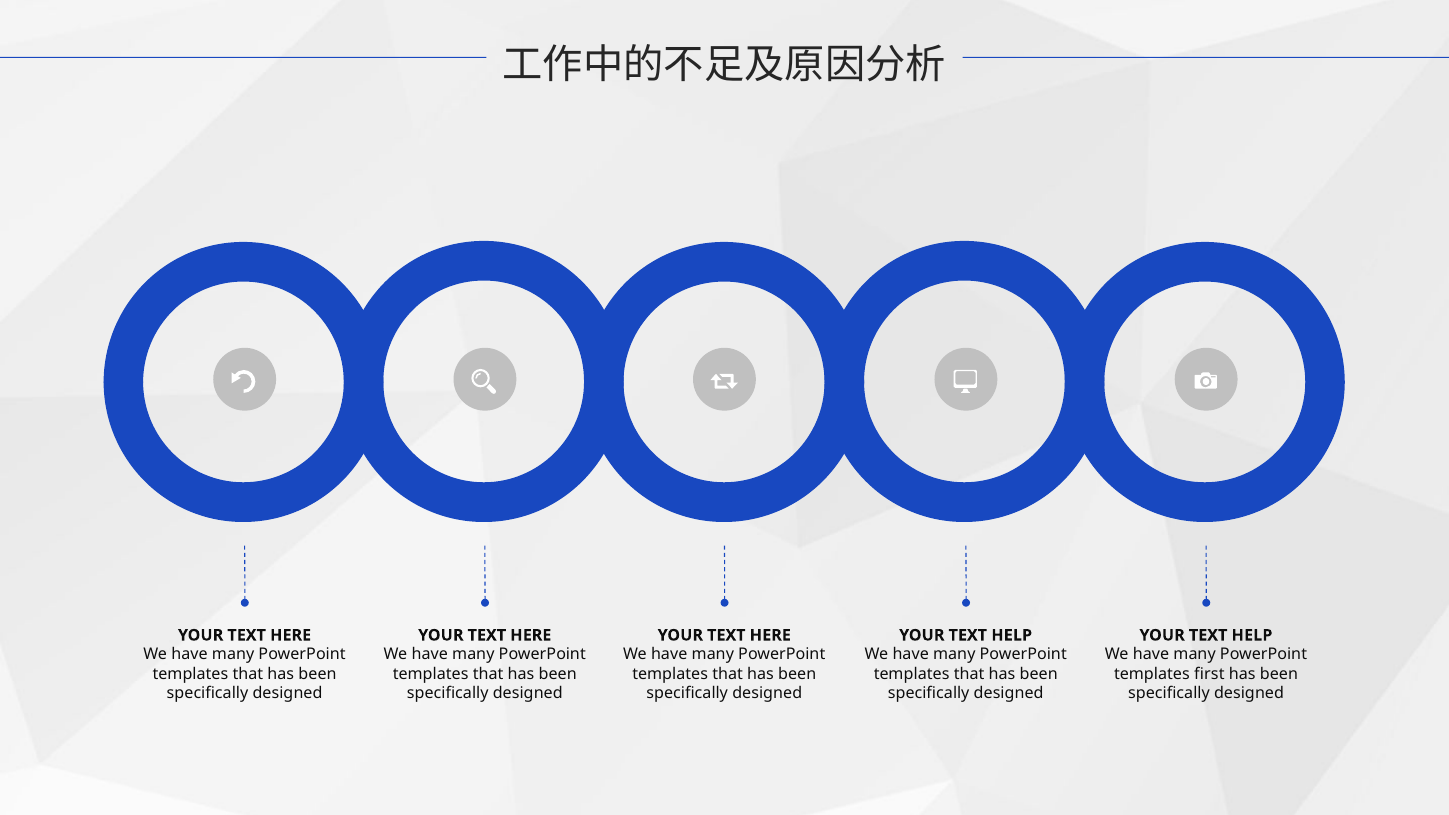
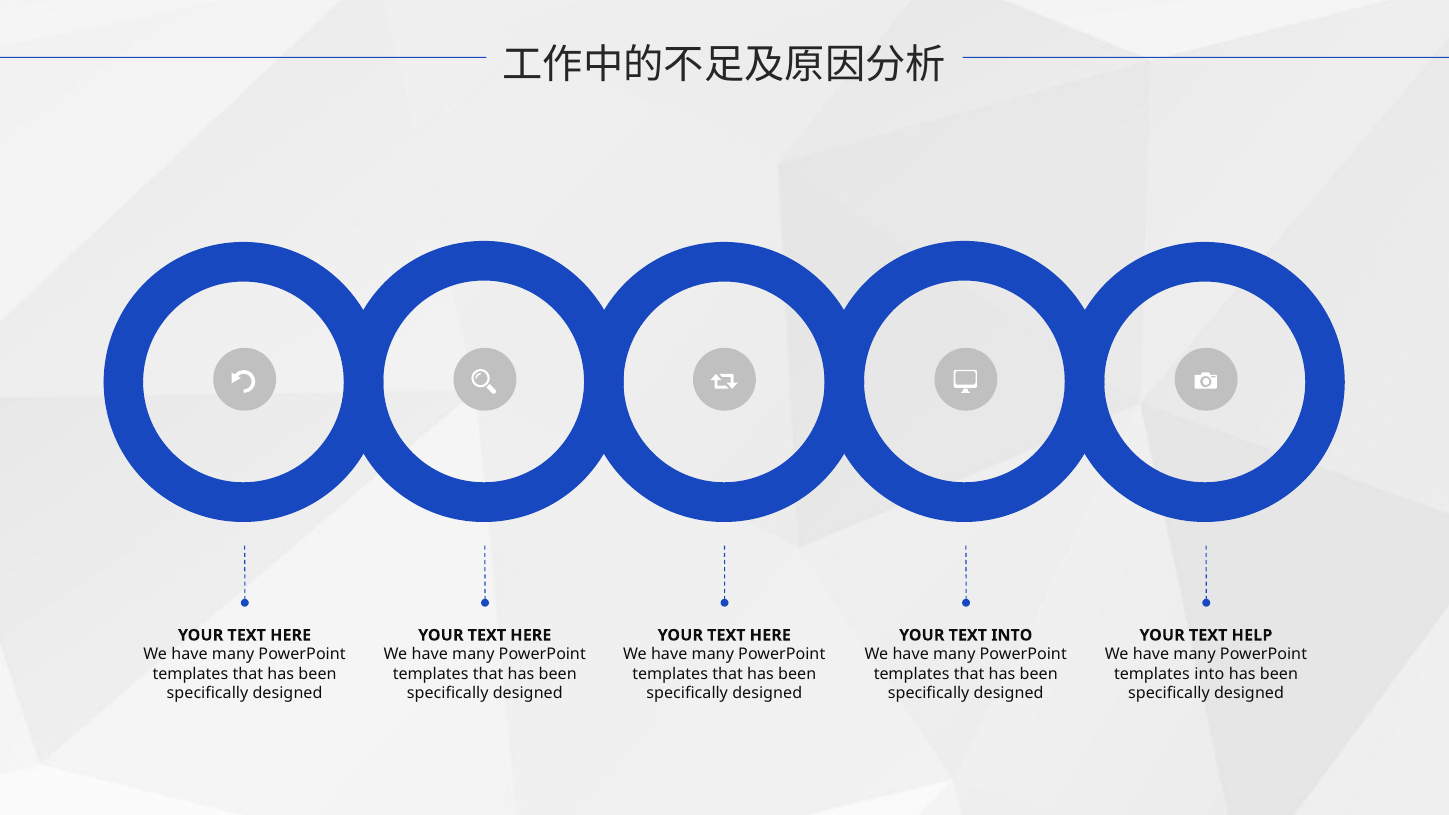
HELP at (1012, 635): HELP -> INTO
templates first: first -> into
